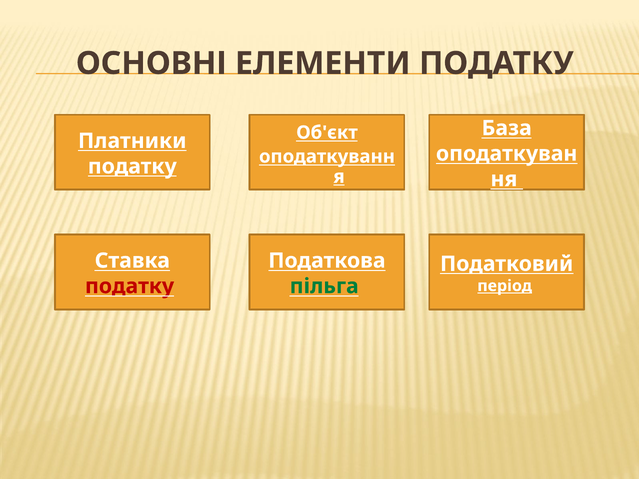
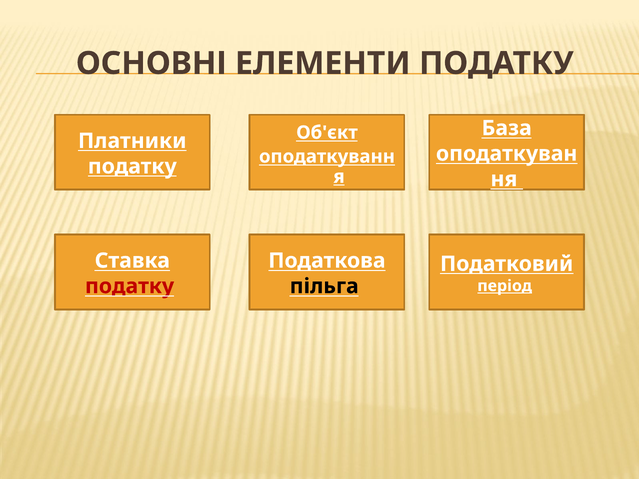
пільга colour: green -> black
